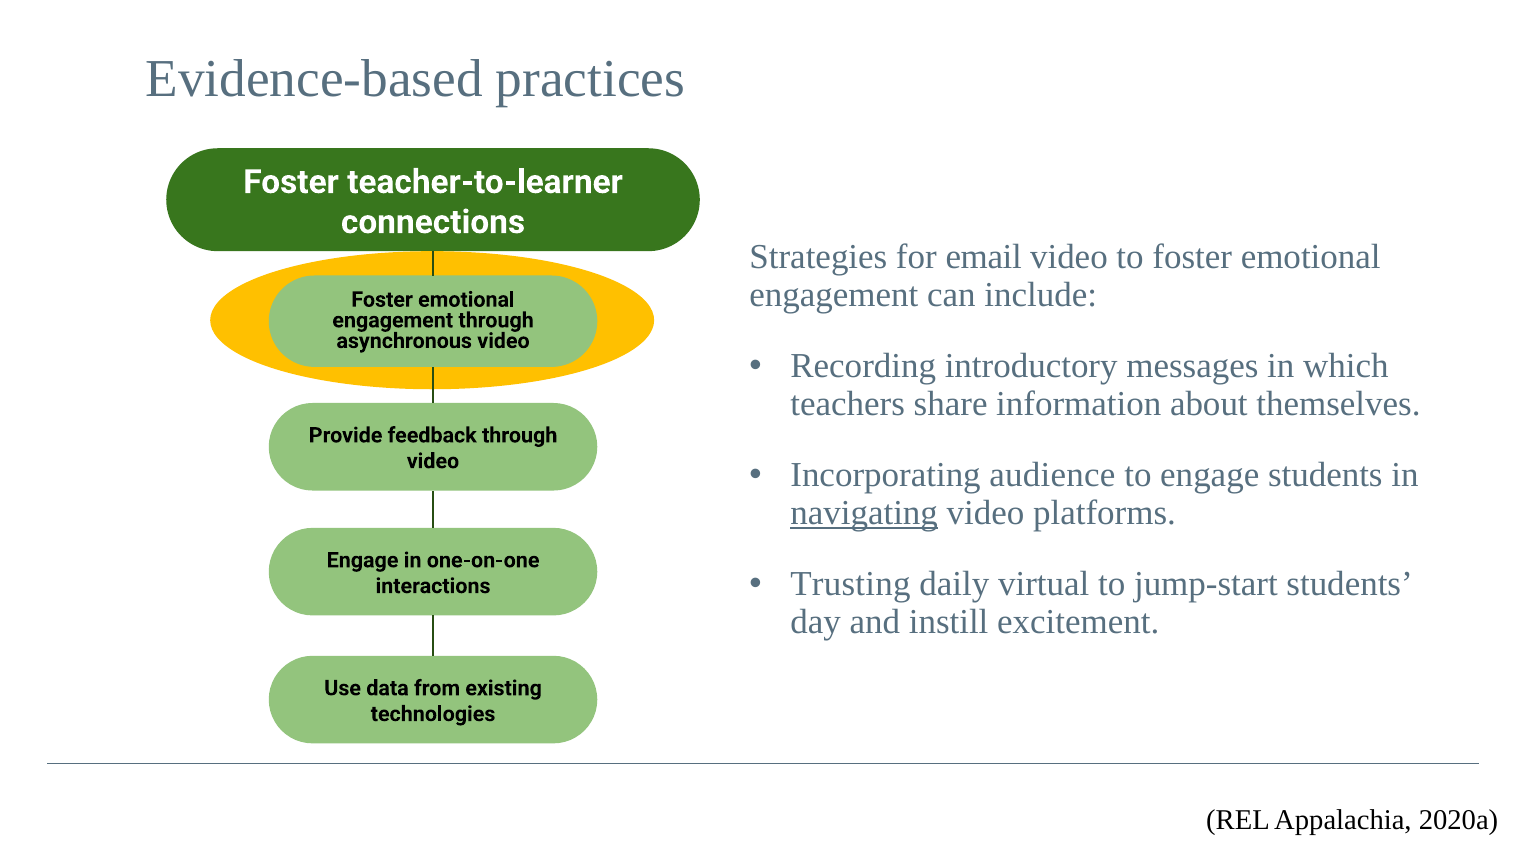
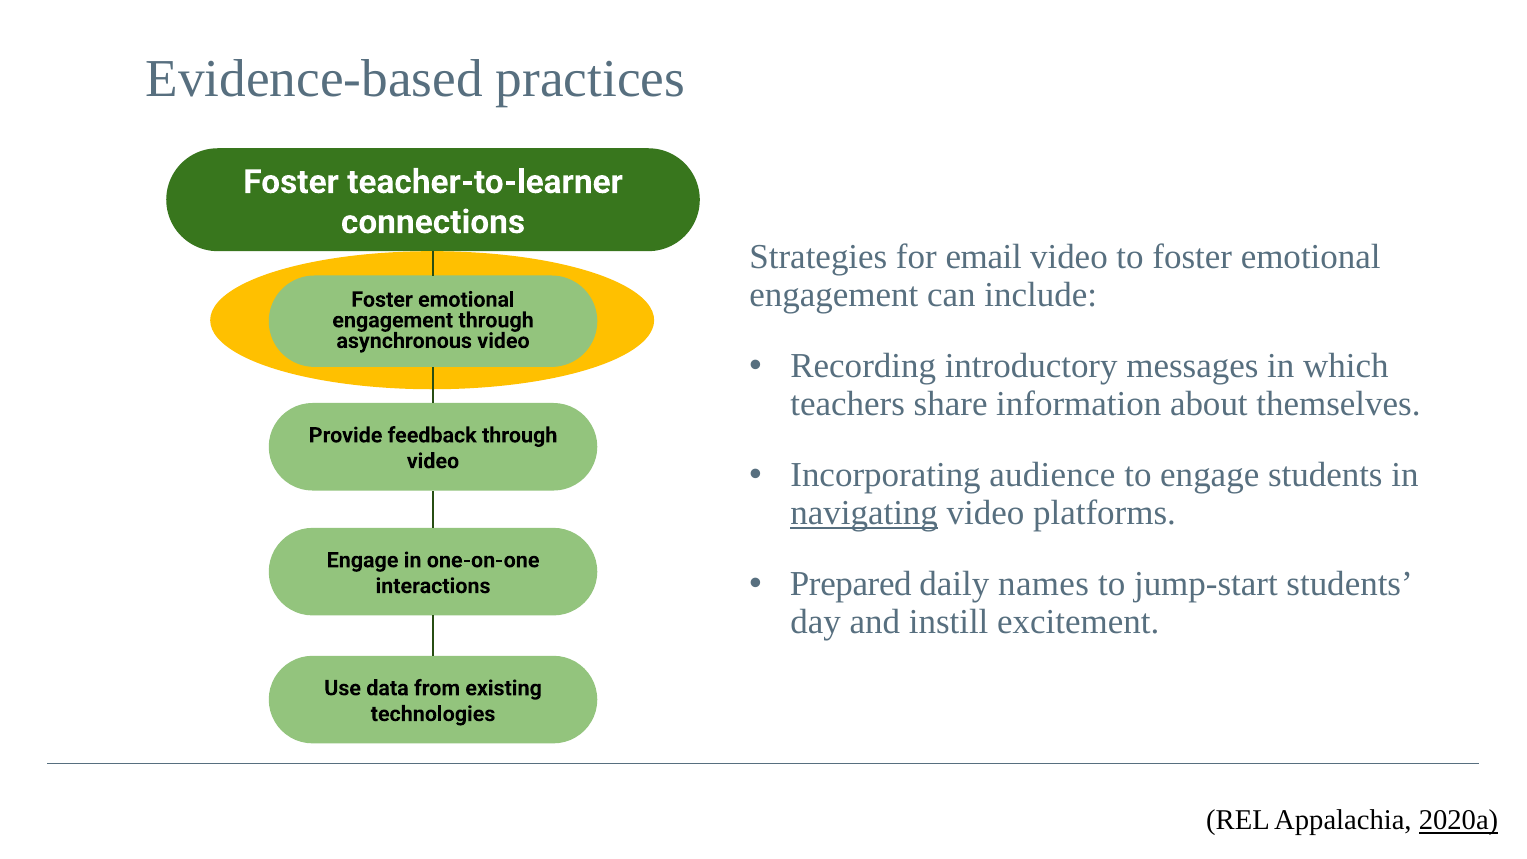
Trusting: Trusting -> Prepared
virtual: virtual -> names
2020a underline: none -> present
